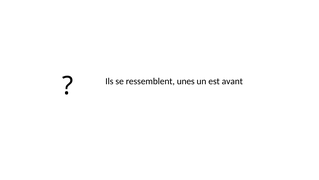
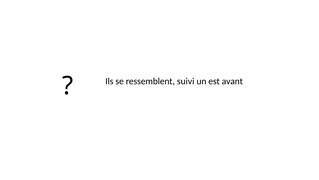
unes: unes -> suivi
